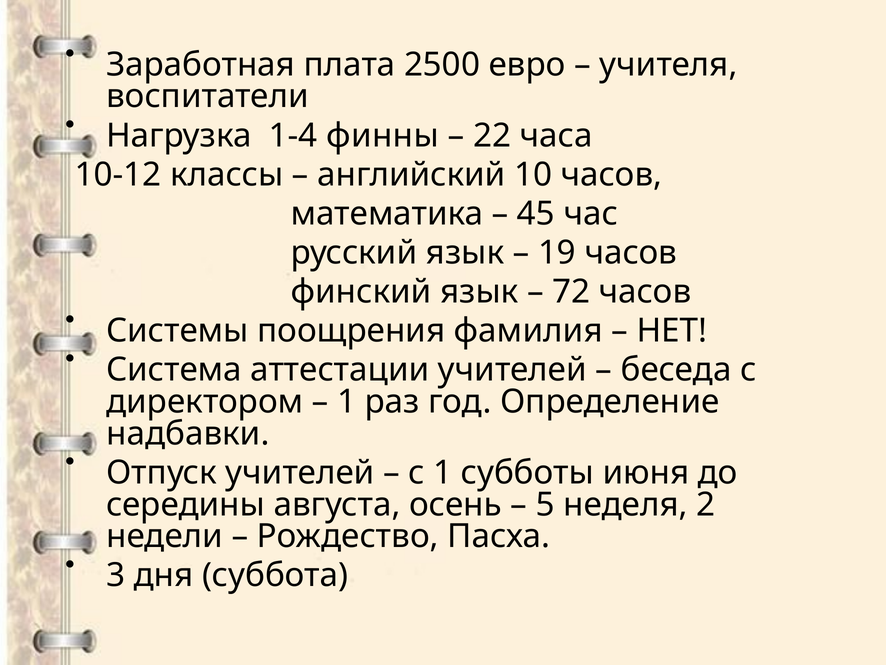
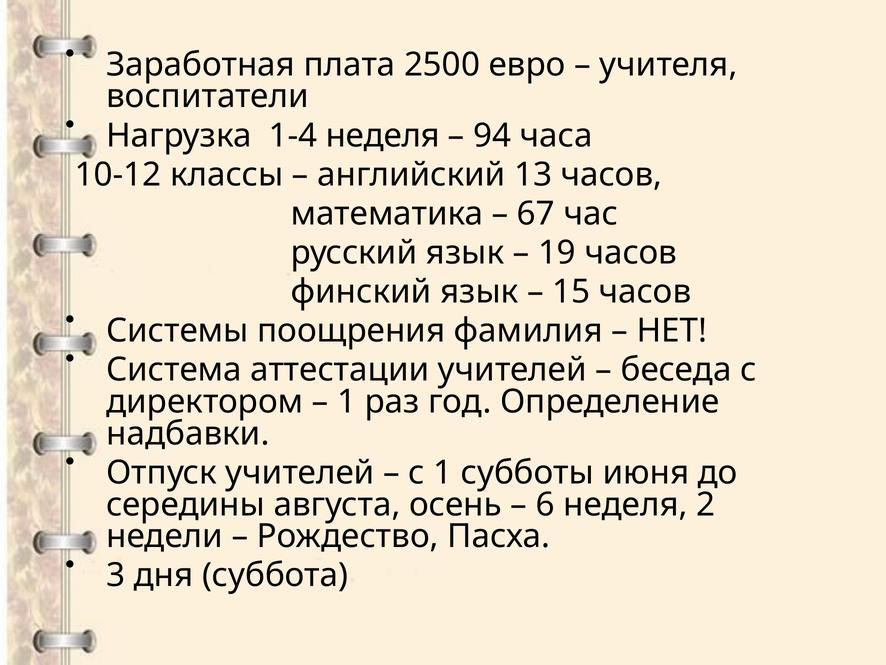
1-4 финны: финны -> неделя
22: 22 -> 94
10: 10 -> 13
45: 45 -> 67
72: 72 -> 15
5: 5 -> 6
